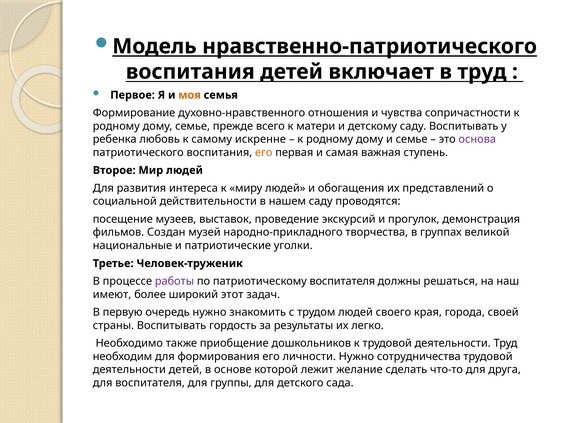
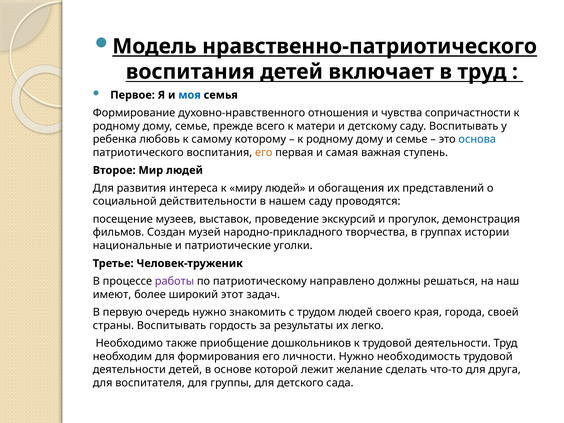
моя colour: orange -> blue
искренне: искренне -> которому
основа colour: purple -> blue
великой: великой -> истории
патриотическому воспитателя: воспитателя -> направлено
сотрудничества: сотрудничества -> необходимость
